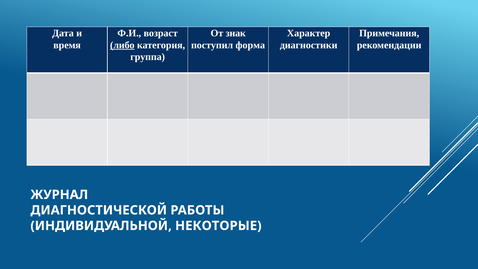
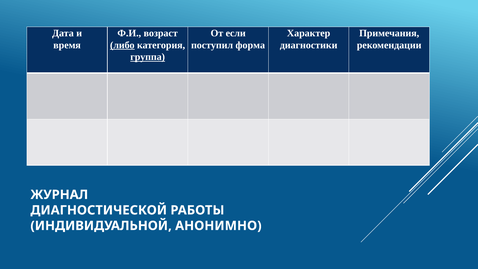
знак: знак -> если
группа underline: none -> present
НЕКОТОРЫЕ: НЕКОТОРЫЕ -> АНОНИМНО
